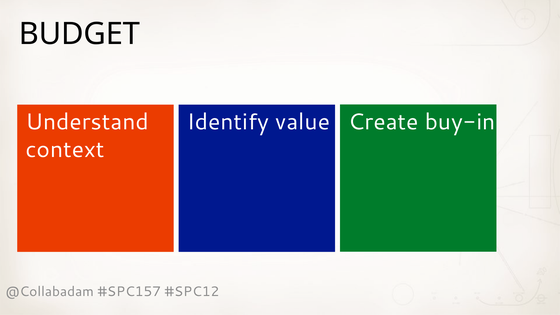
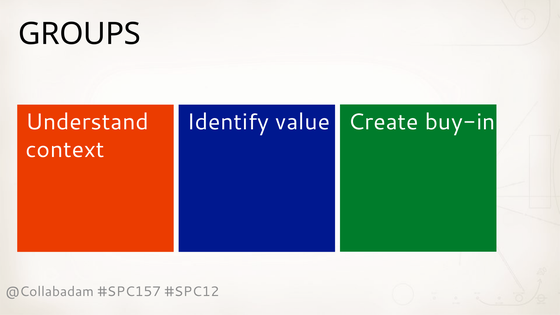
BUDGET: BUDGET -> GROUPS
